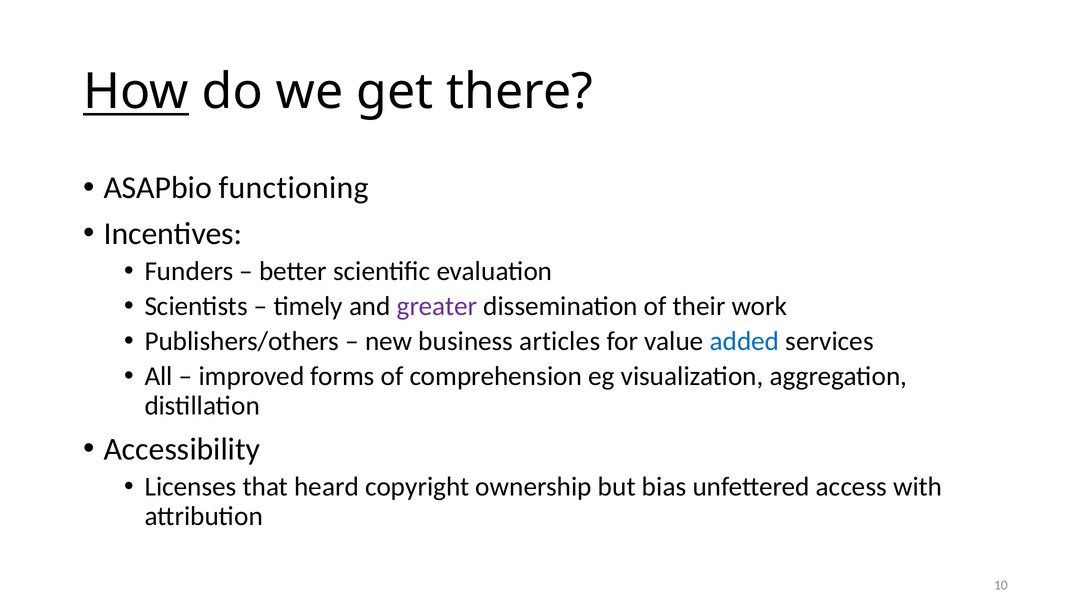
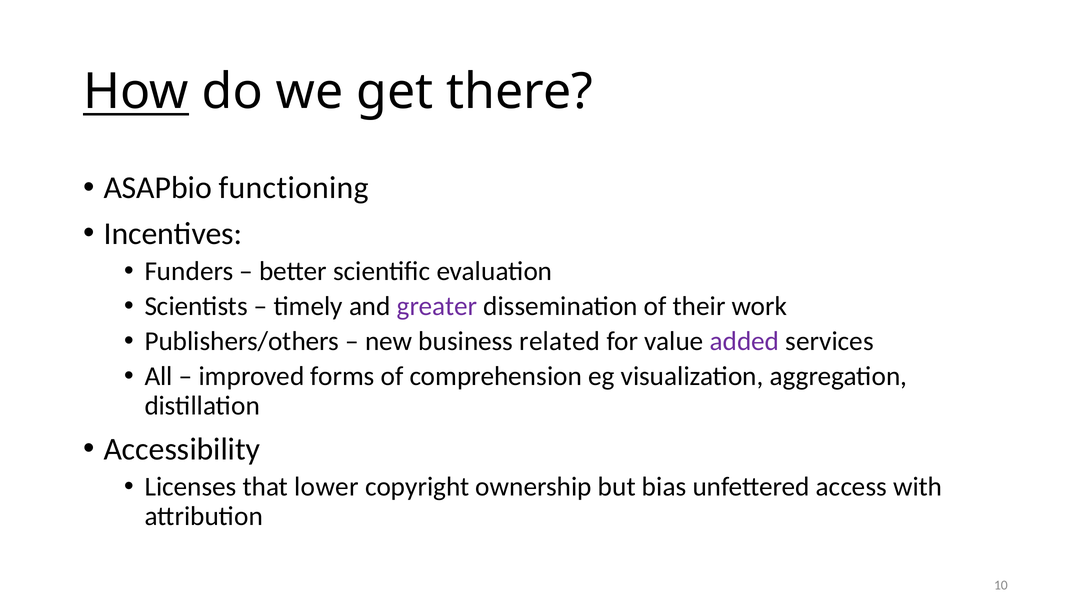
articles: articles -> related
added colour: blue -> purple
heard: heard -> lower
